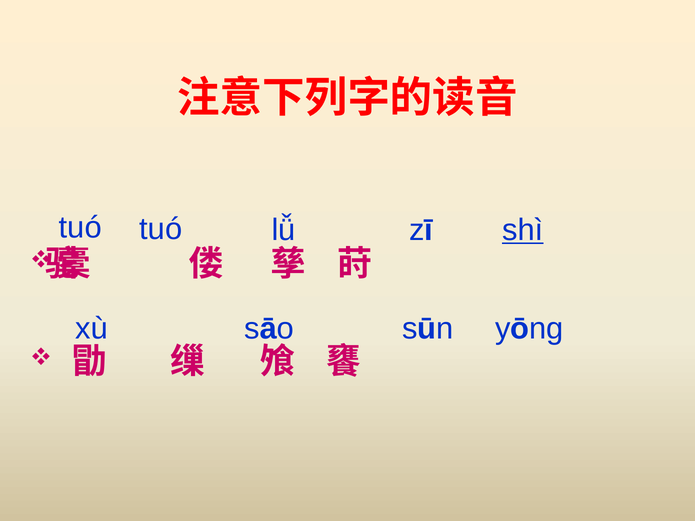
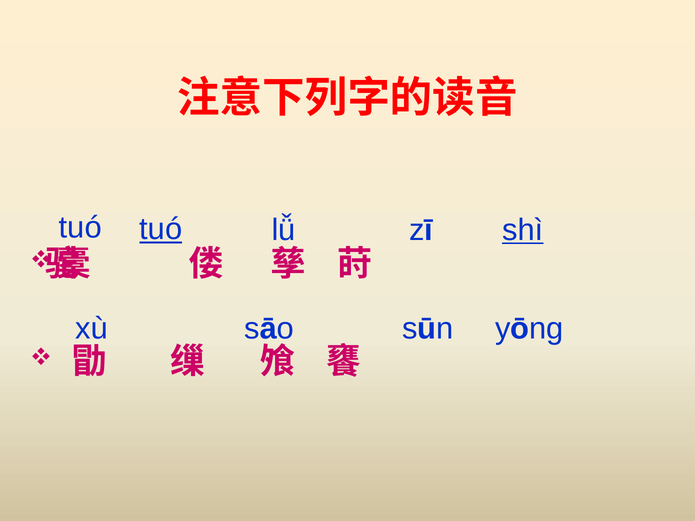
tuó at (161, 229) underline: none -> present
